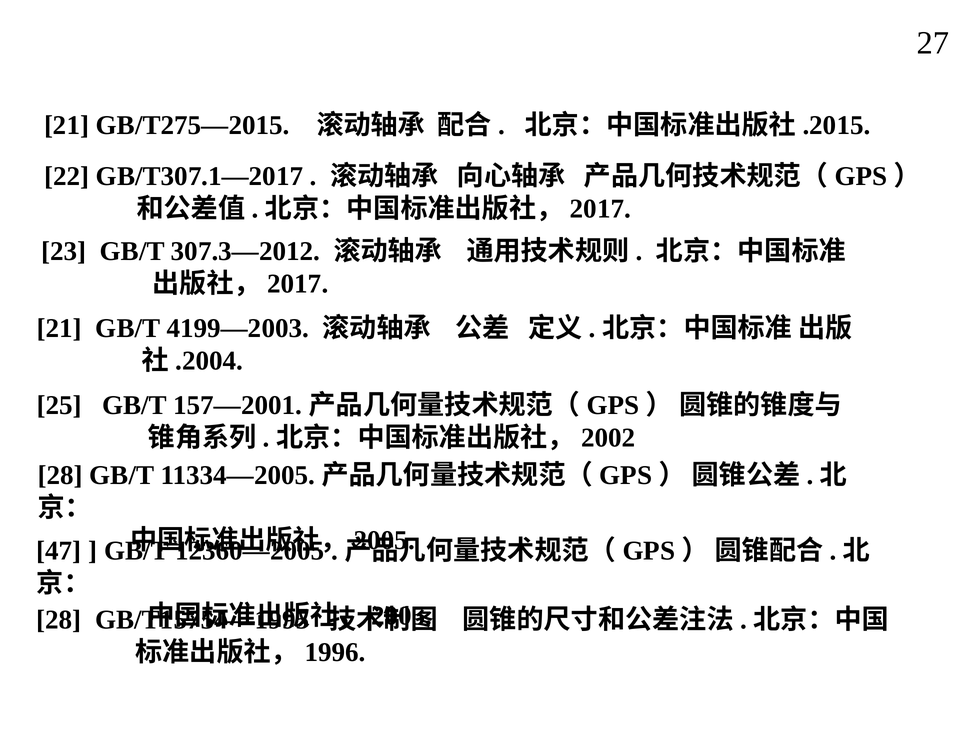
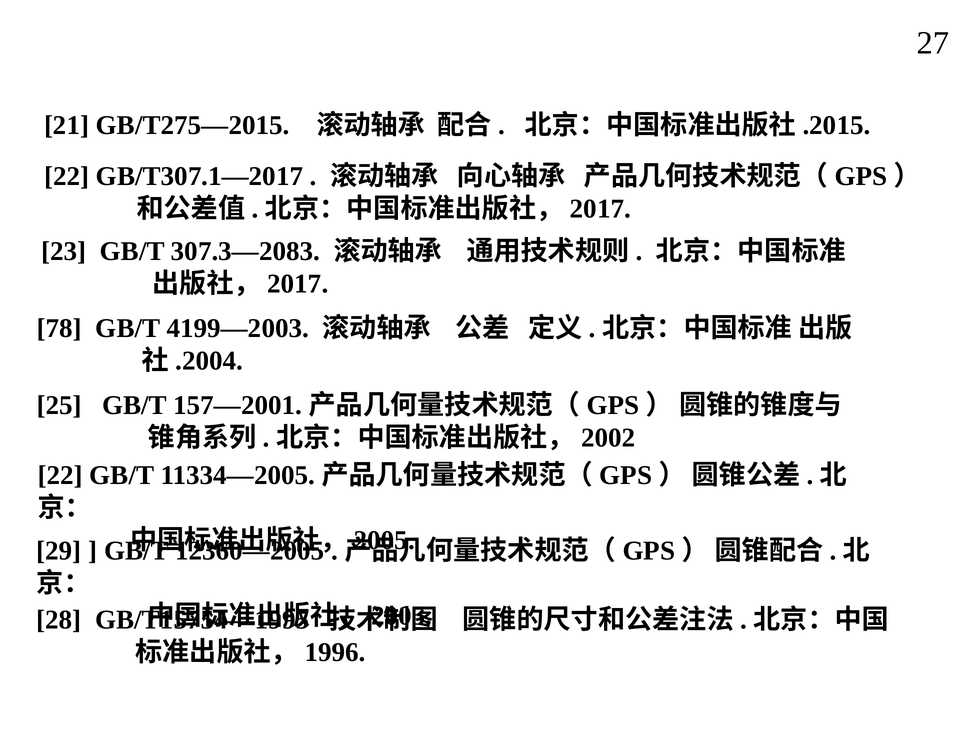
307.3—2012: 307.3—2012 -> 307.3—2083
21 at (59, 328): 21 -> 78
28 at (60, 476): 28 -> 22
47: 47 -> 29
